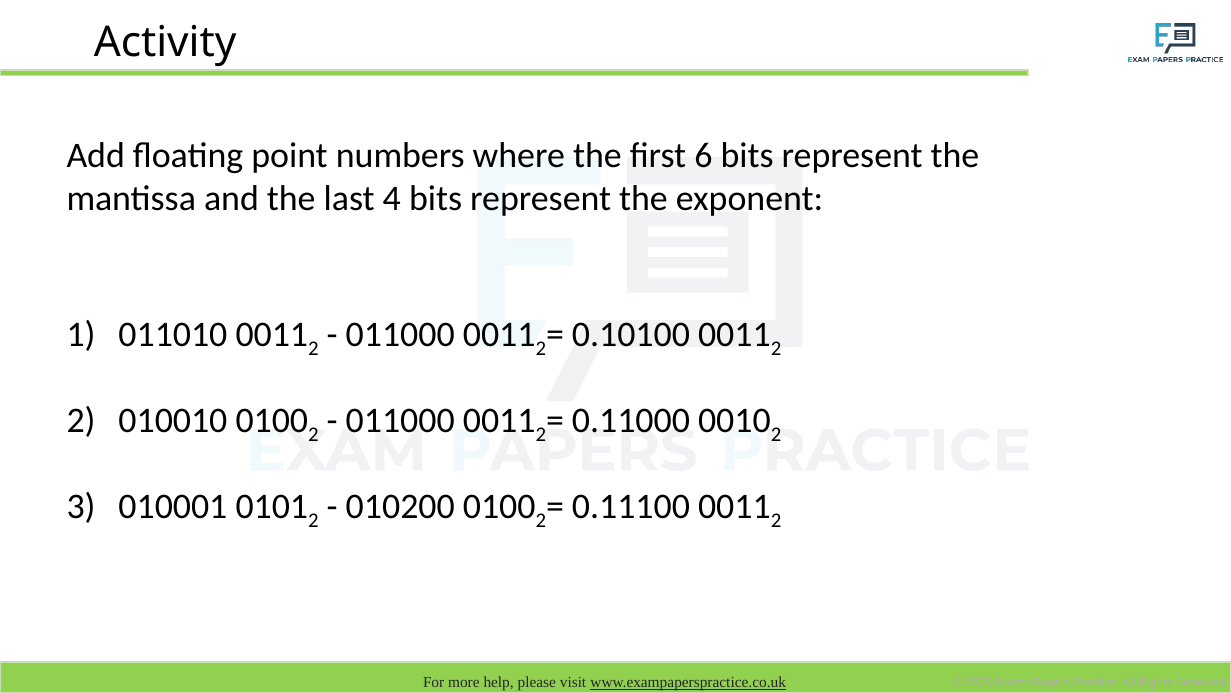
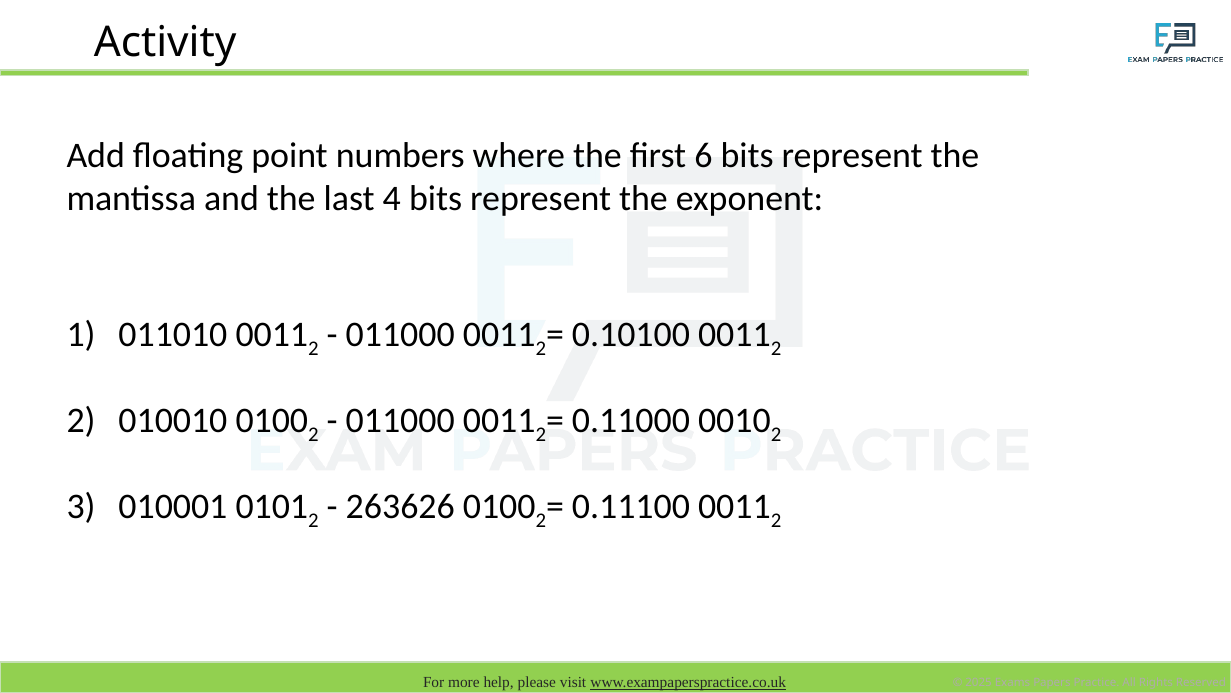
010200: 010200 -> 263626
